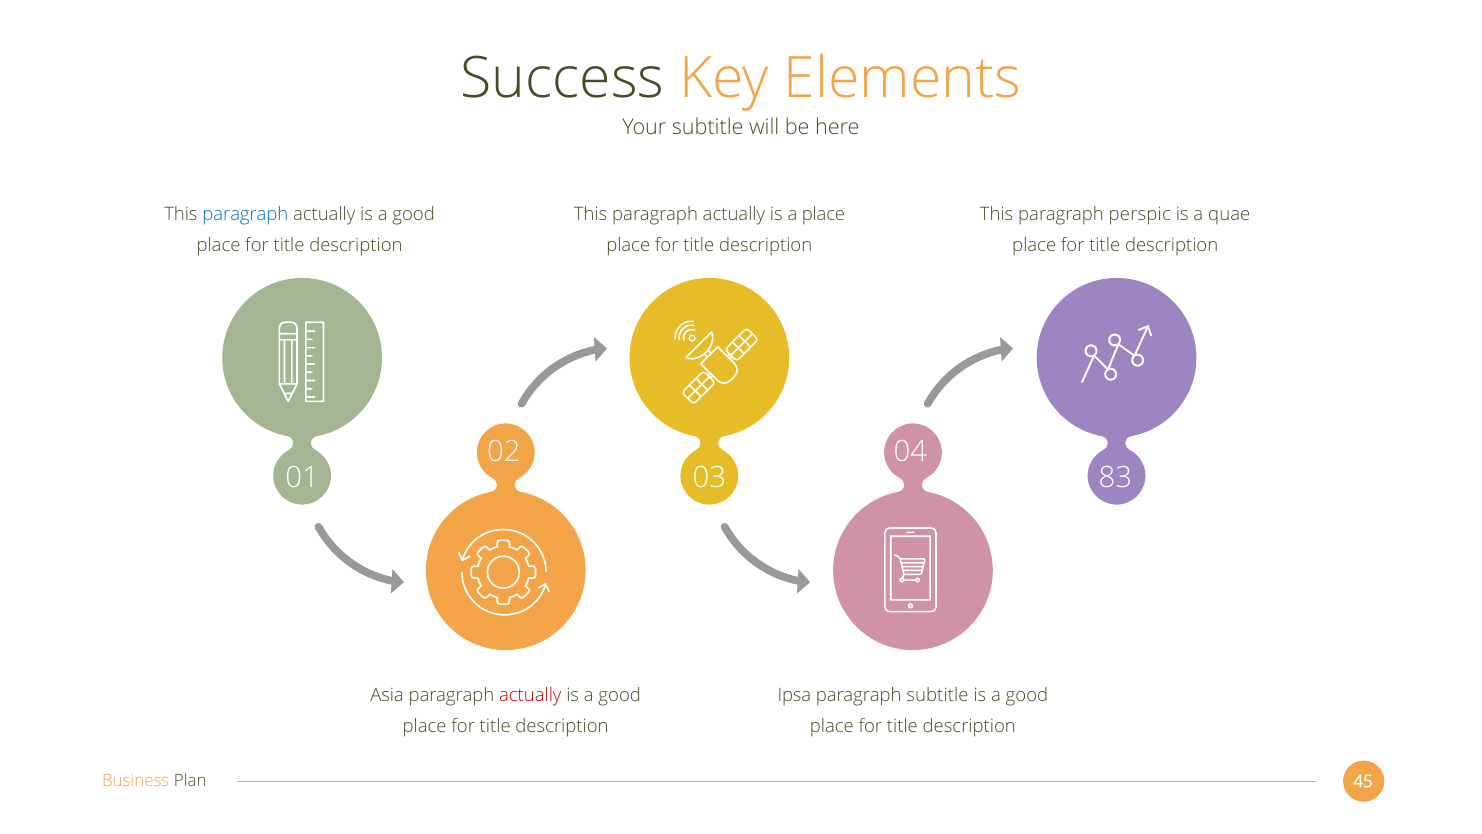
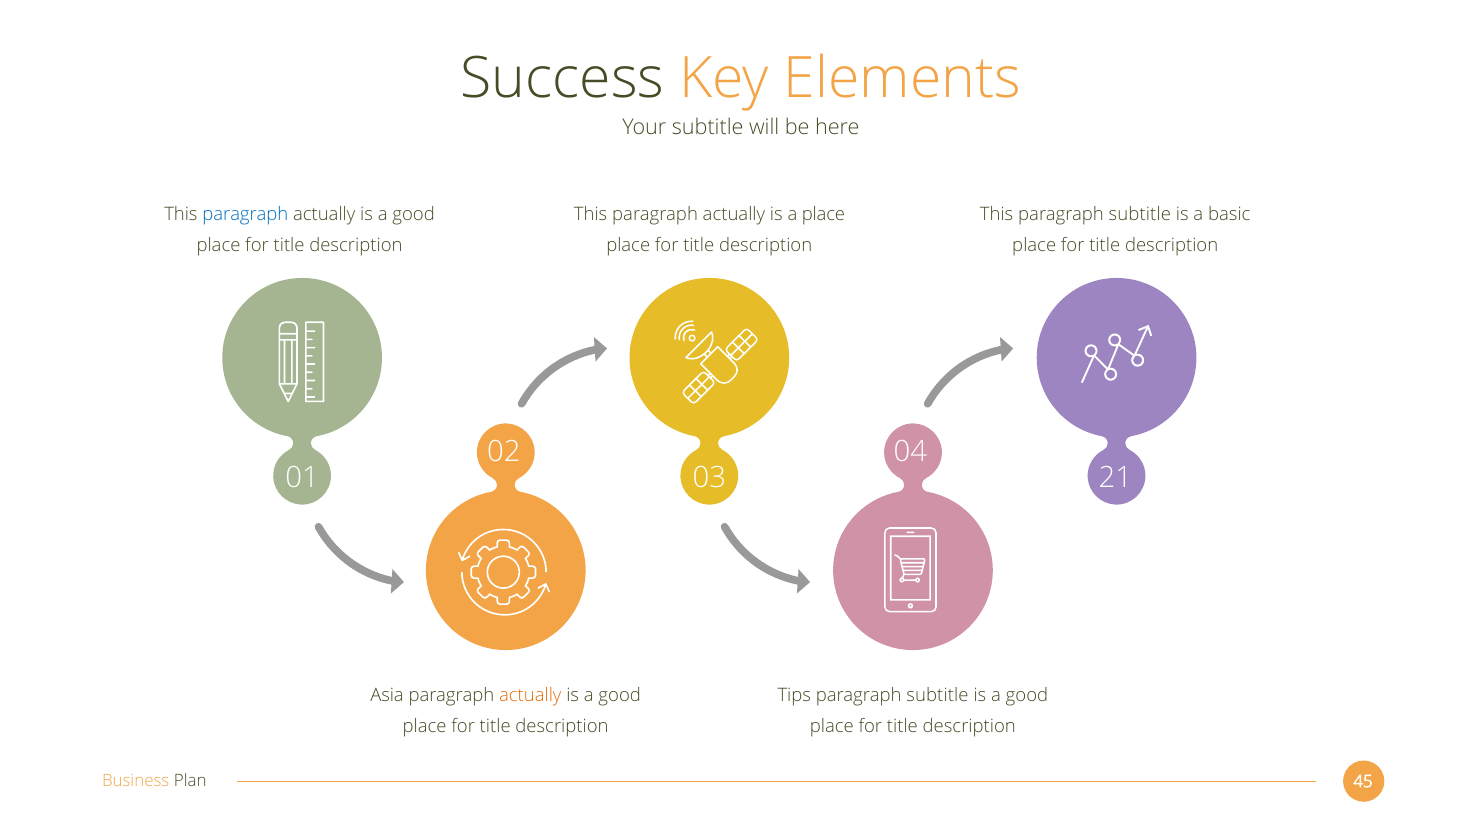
This paragraph perspic: perspic -> subtitle
quae: quae -> basic
83: 83 -> 21
actually at (530, 695) colour: red -> orange
Ipsa: Ipsa -> Tips
